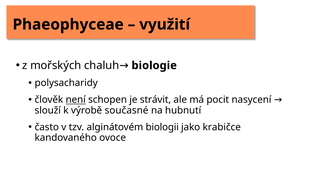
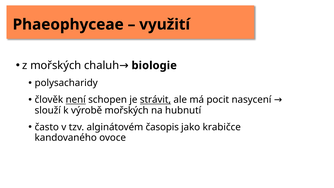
strávit underline: none -> present
výrobě současné: současné -> mořských
biologii: biologii -> časopis
